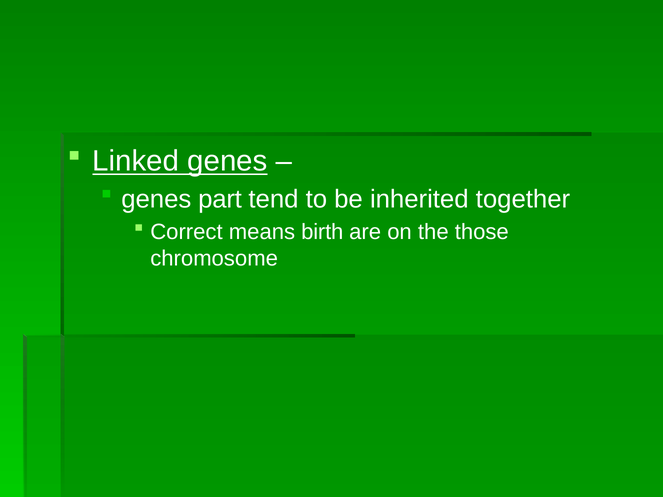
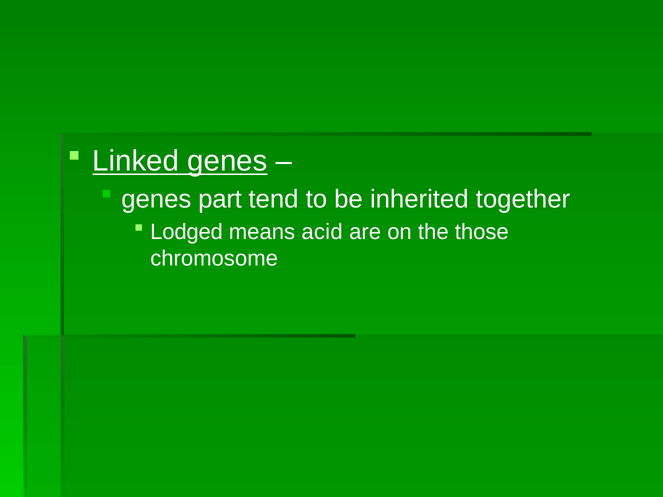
Correct: Correct -> Lodged
birth: birth -> acid
